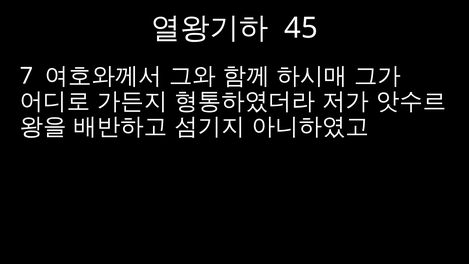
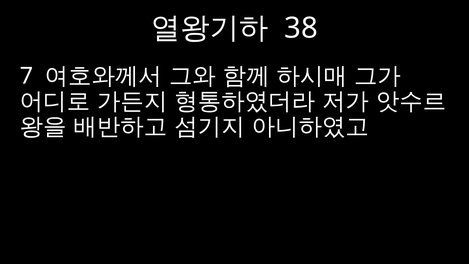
45: 45 -> 38
